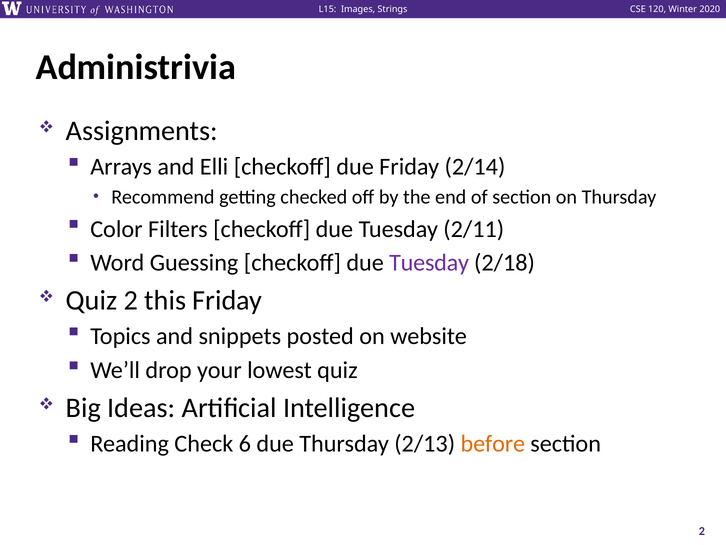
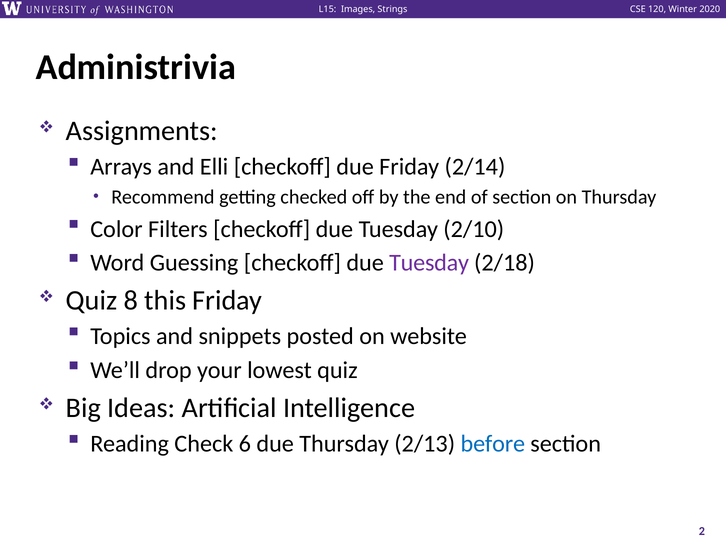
2/11: 2/11 -> 2/10
Quiz 2: 2 -> 8
before colour: orange -> blue
